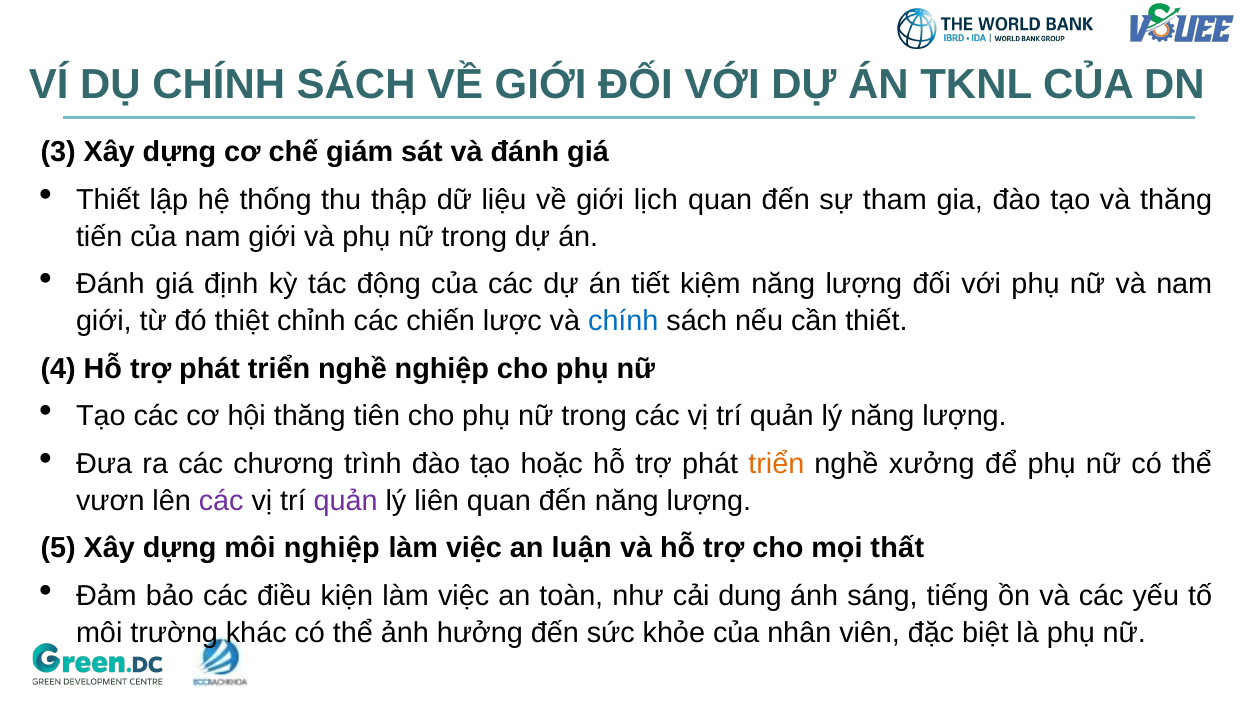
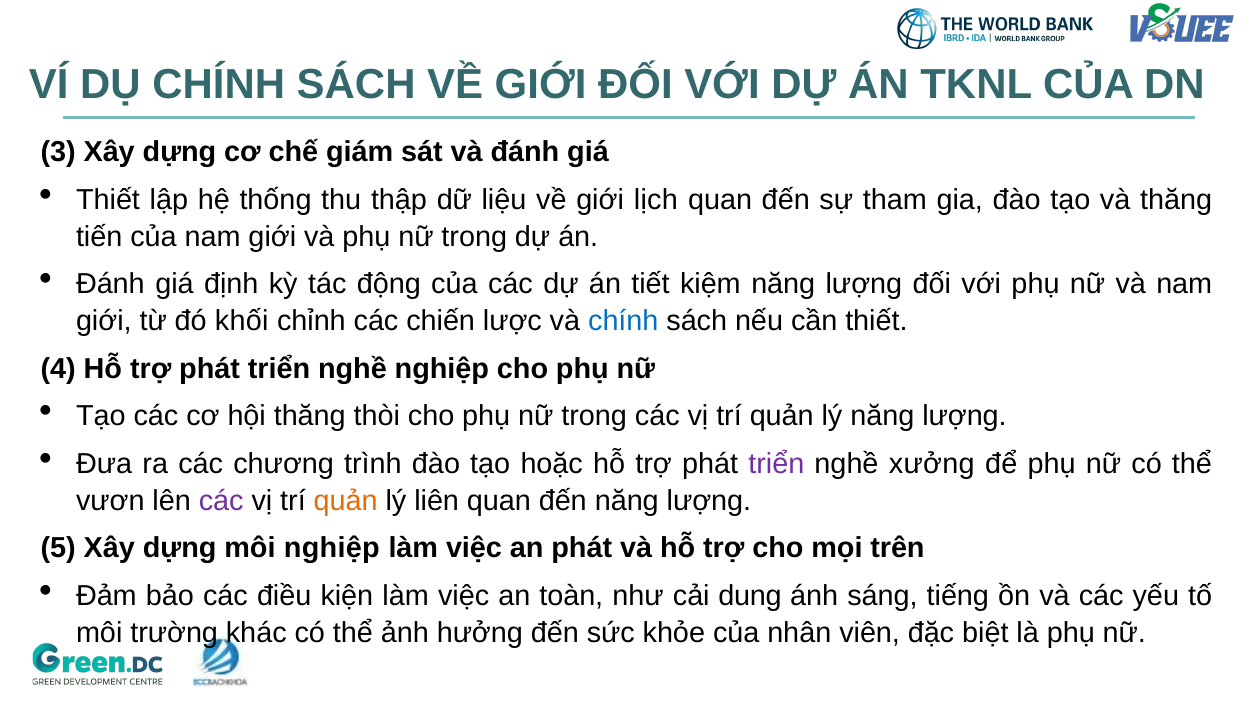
thiệt: thiệt -> khối
tiên: tiên -> thòi
triển at (776, 463) colour: orange -> purple
quản at (346, 500) colour: purple -> orange
an luận: luận -> phát
thất: thất -> trên
